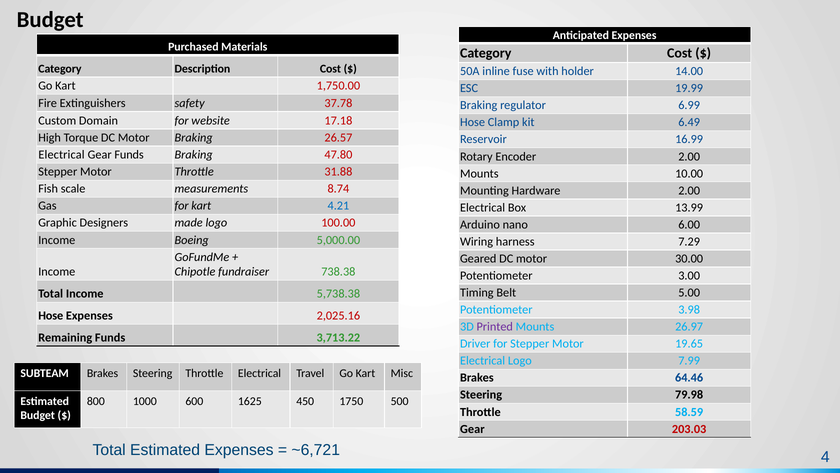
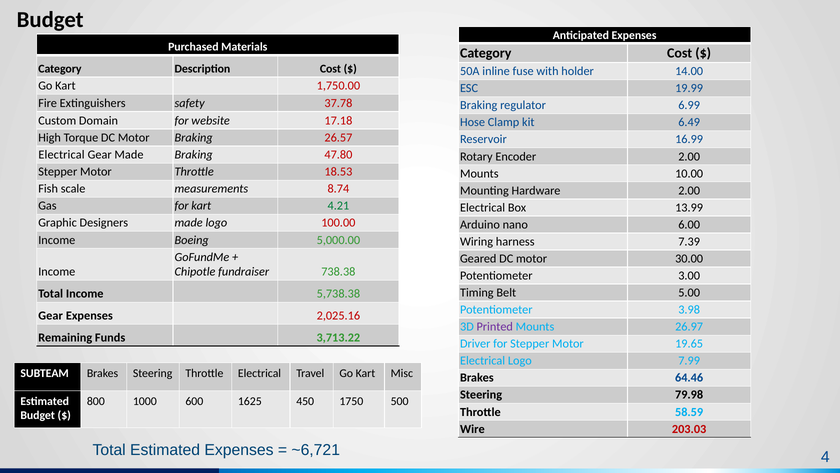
Gear Funds: Funds -> Made
31.88: 31.88 -> 18.53
4.21 colour: blue -> green
7.29: 7.29 -> 7.39
Hose at (51, 315): Hose -> Gear
Gear at (472, 429): Gear -> Wire
